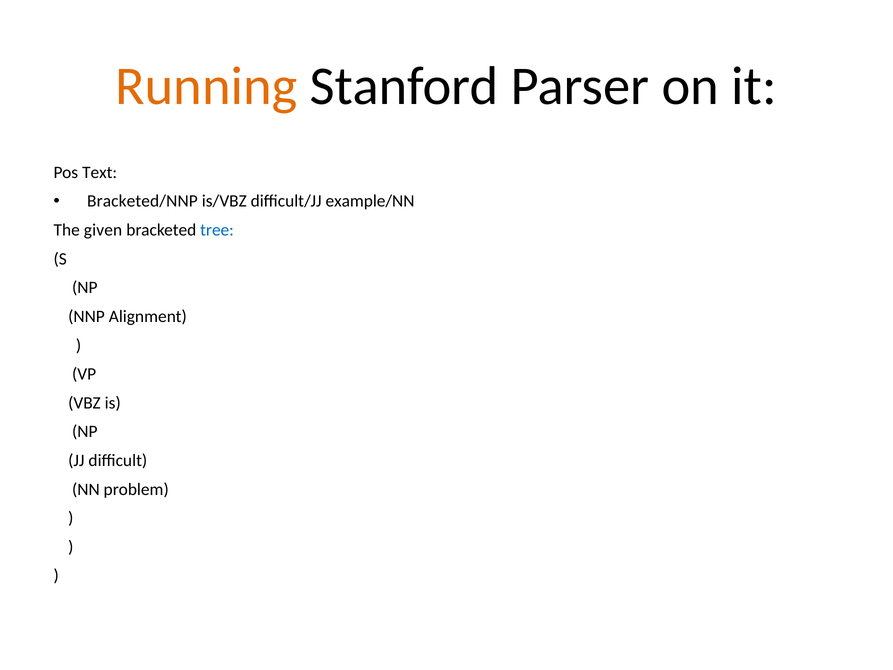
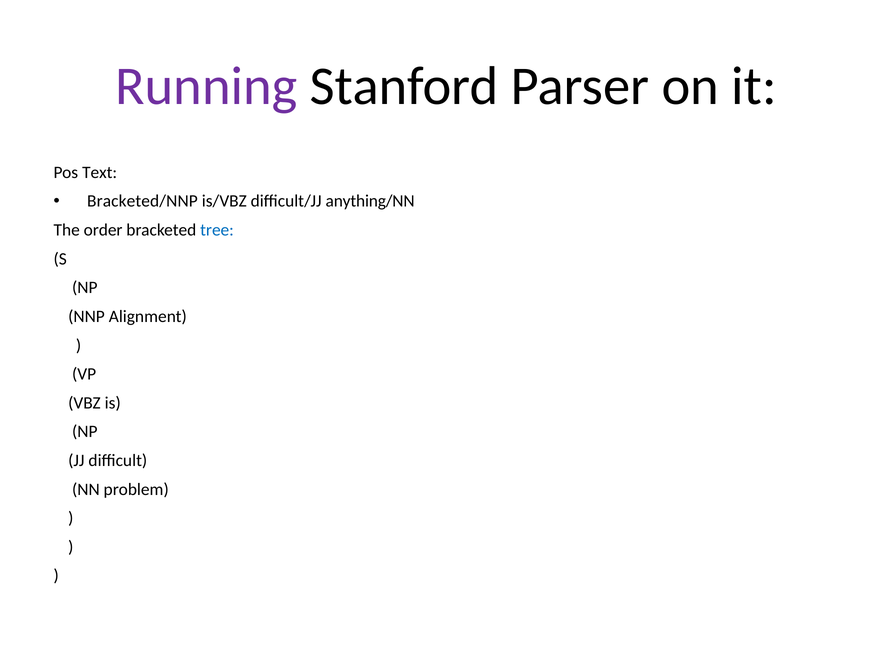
Running colour: orange -> purple
example/NN: example/NN -> anything/NN
given: given -> order
